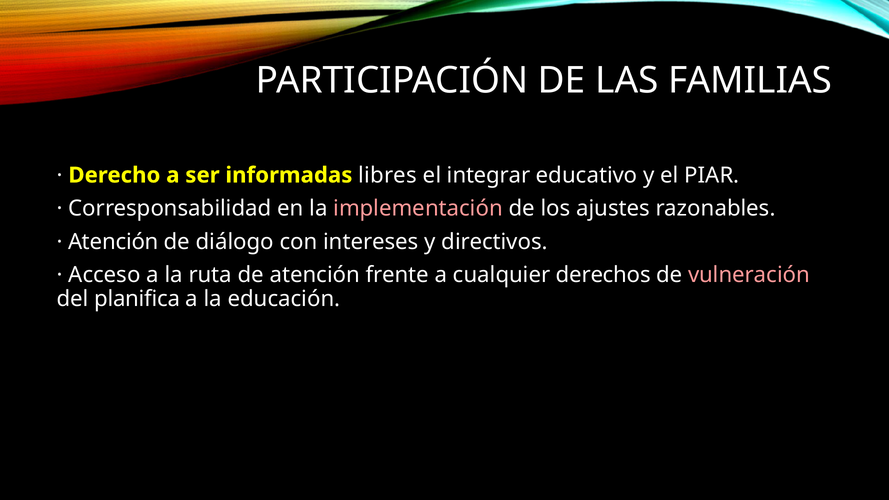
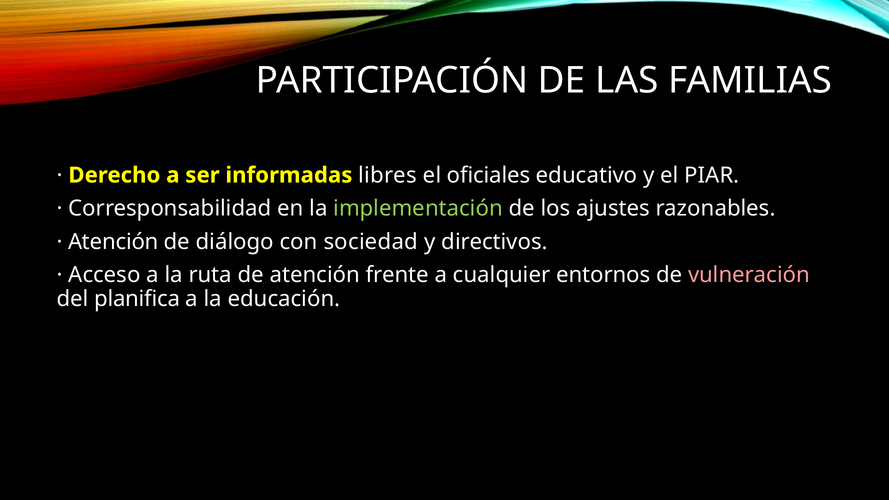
integrar: integrar -> oficiales
implementación colour: pink -> light green
intereses: intereses -> sociedad
derechos: derechos -> entornos
